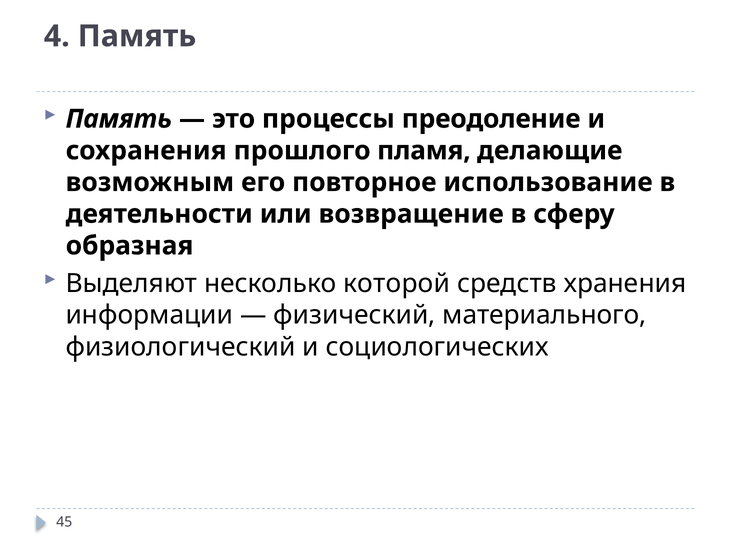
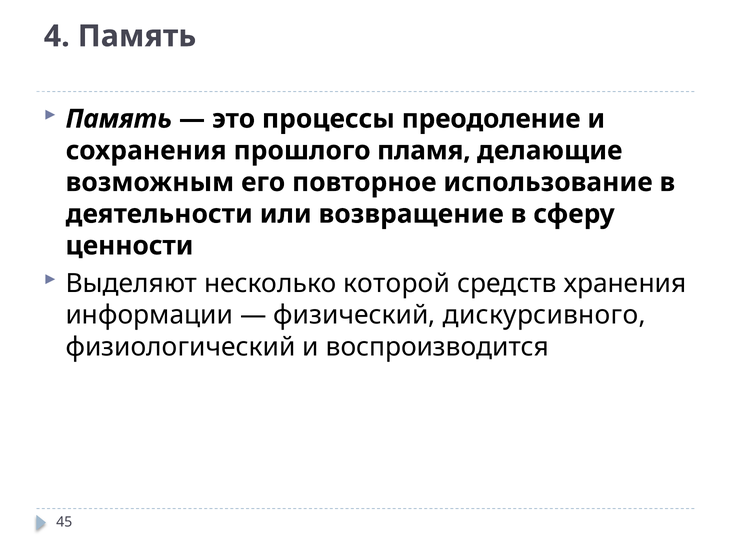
образная: образная -> ценности
материального: материального -> дискурсивного
социологических: социологических -> воспроизводится
